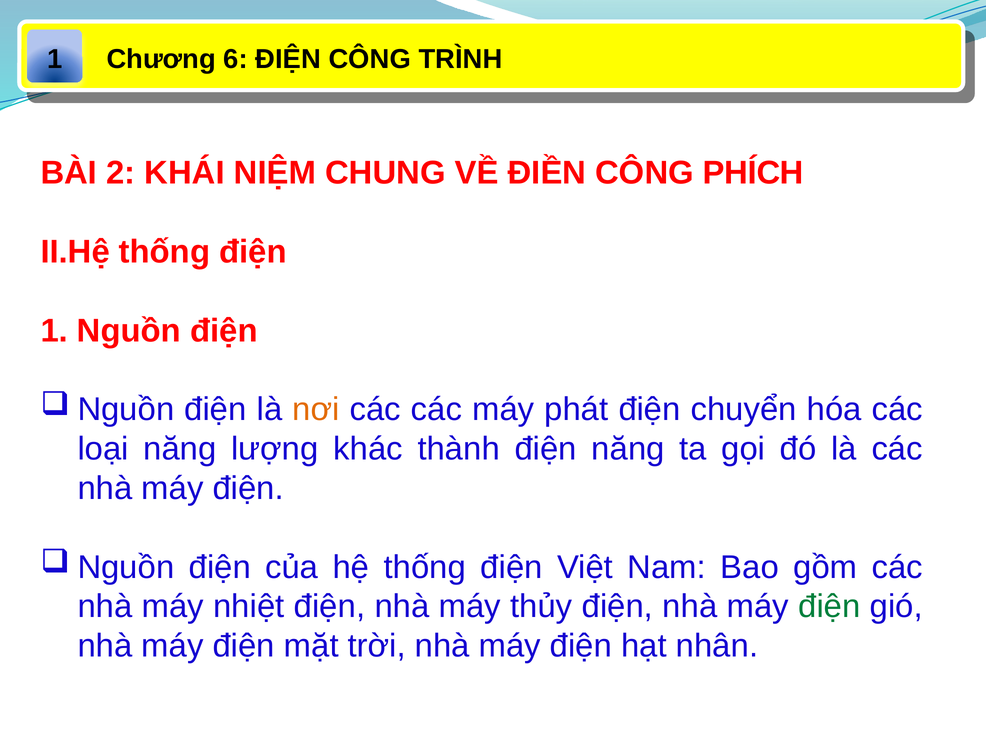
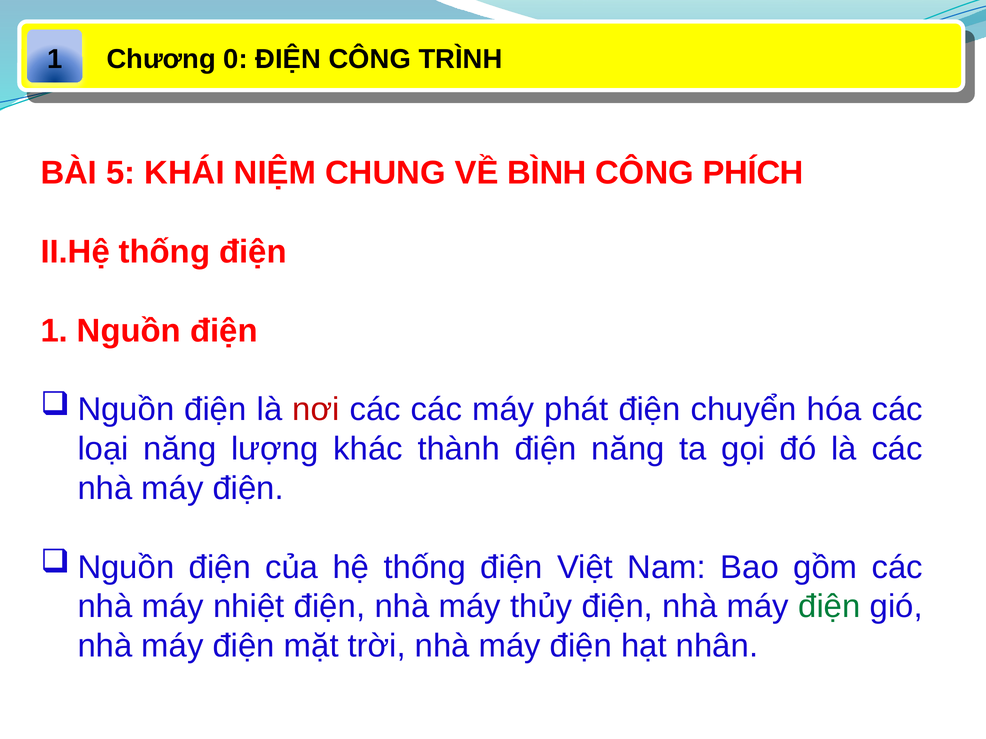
6: 6 -> 0
2: 2 -> 5
ĐIỀN: ĐIỀN -> BÌNH
nơi colour: orange -> red
